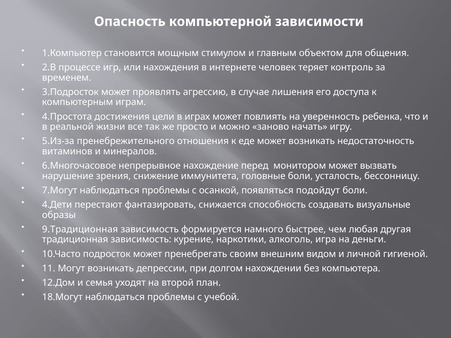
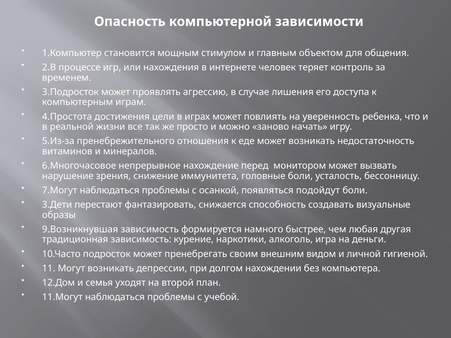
4.Дети: 4.Дети -> 3.Дети
9.Традиционная: 9.Традиционная -> 9.Возникнувшая
18.Могут: 18.Могут -> 11.Могут
